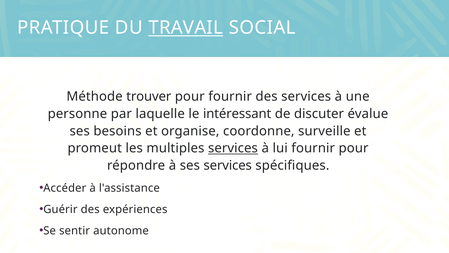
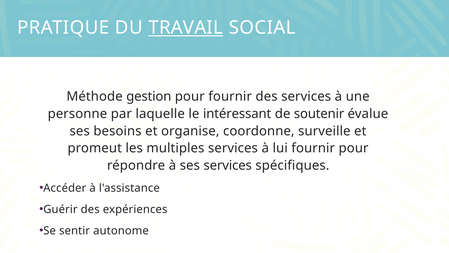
trouver: trouver -> gestion
discuter: discuter -> soutenir
services at (233, 148) underline: present -> none
